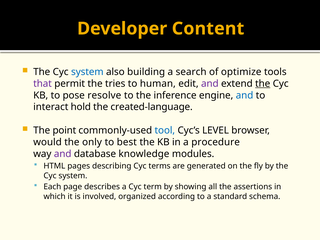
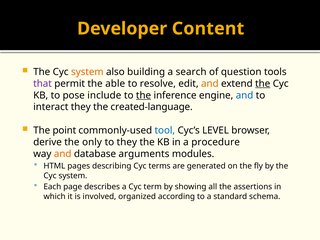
system at (87, 72) colour: blue -> orange
optimize: optimize -> question
tries: tries -> able
human: human -> resolve
and at (210, 84) colour: purple -> orange
resolve: resolve -> include
the at (144, 95) underline: none -> present
interact hold: hold -> they
would: would -> derive
to best: best -> they
and at (63, 154) colour: purple -> orange
knowledge: knowledge -> arguments
